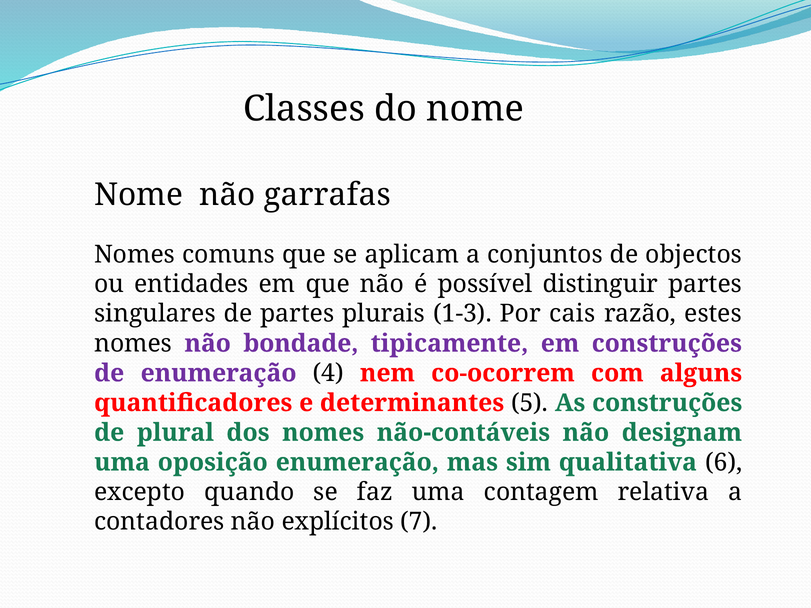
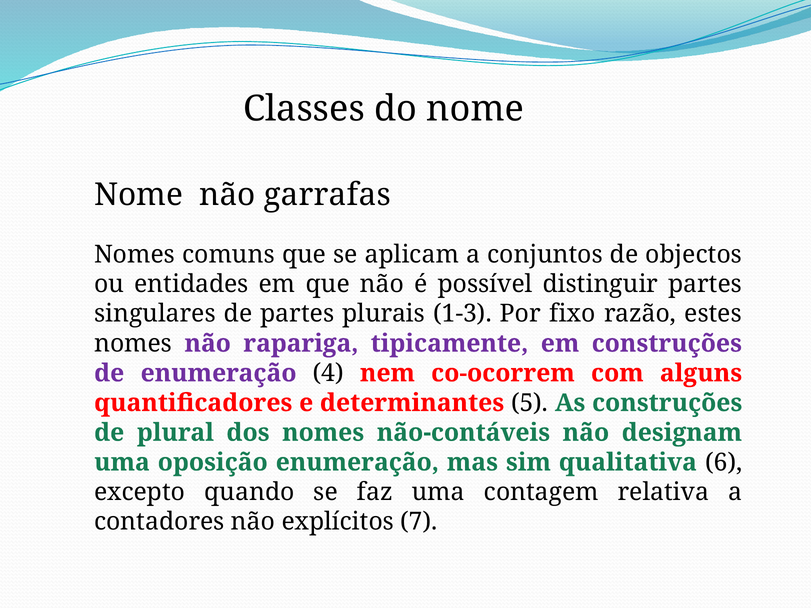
cais: cais -> fixo
bondade: bondade -> rapariga
